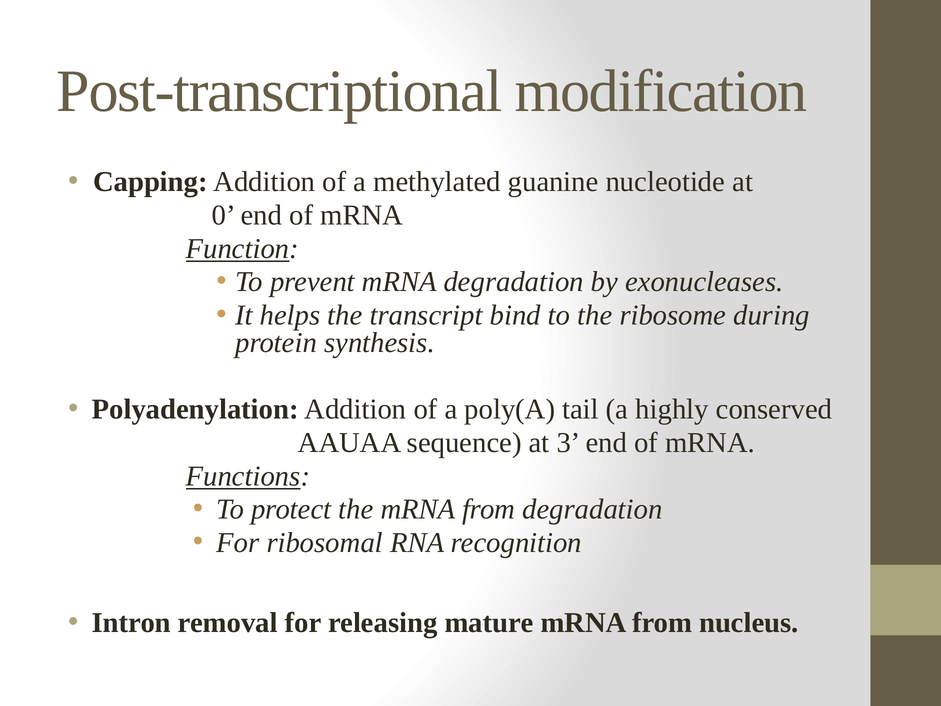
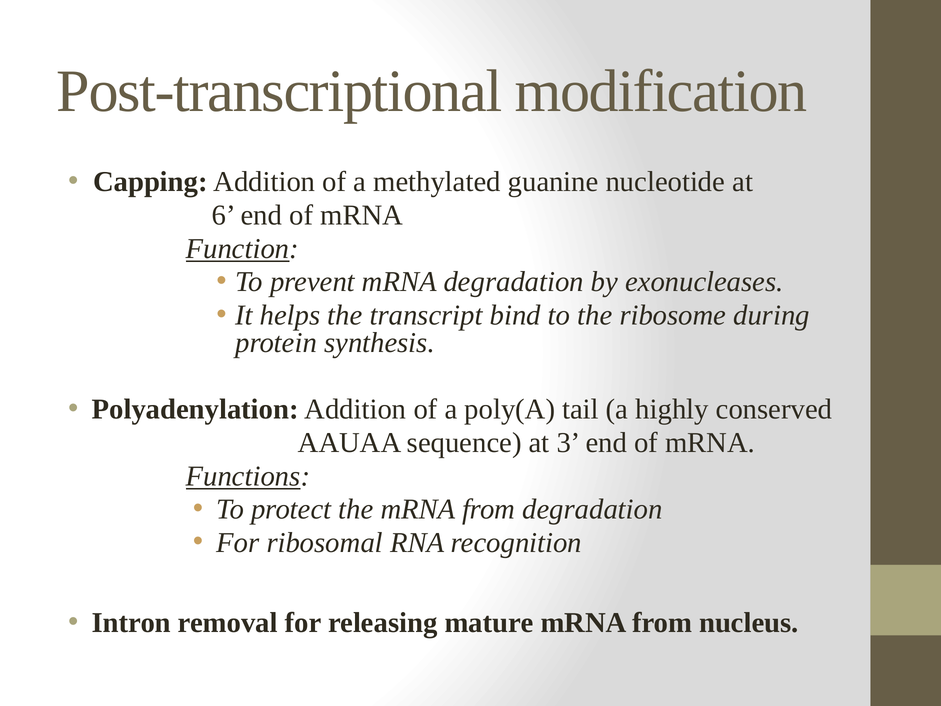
0: 0 -> 6
